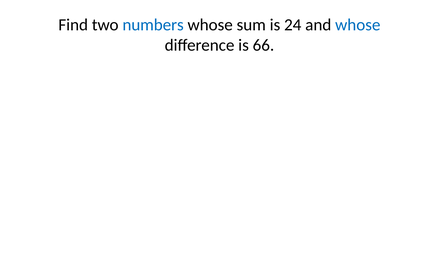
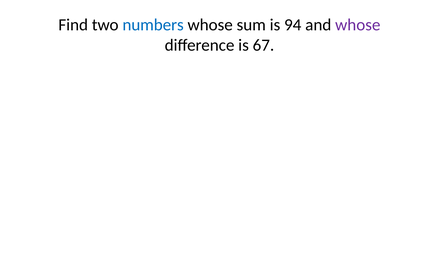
24: 24 -> 94
whose at (358, 25) colour: blue -> purple
66: 66 -> 67
